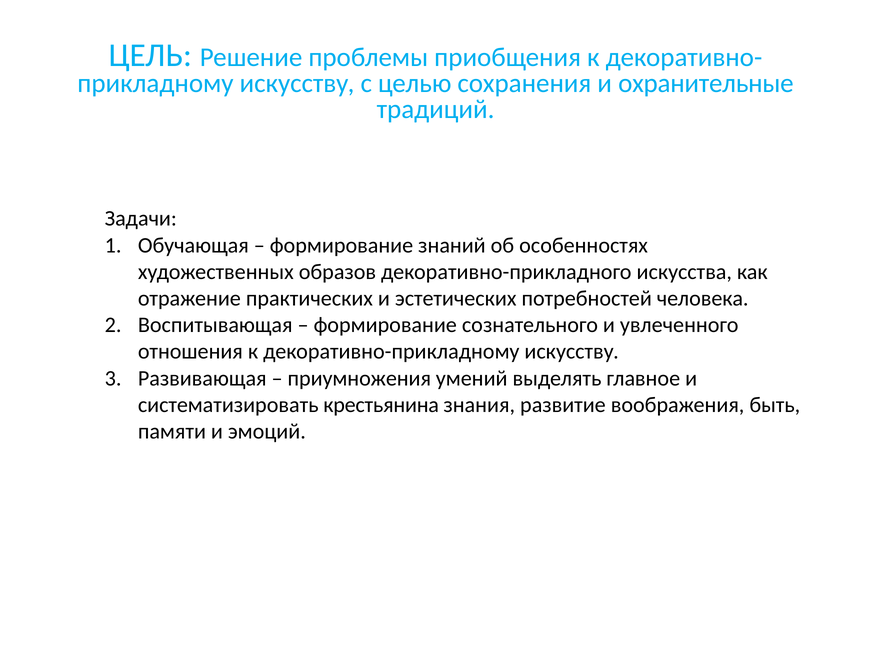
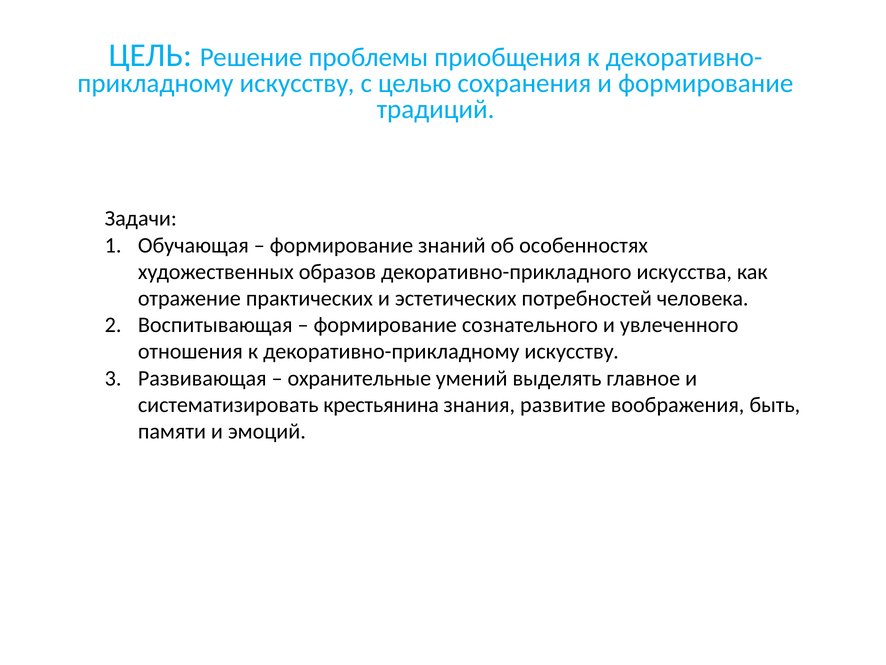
и охранительные: охранительные -> формирование
приумножения: приумножения -> охранительные
